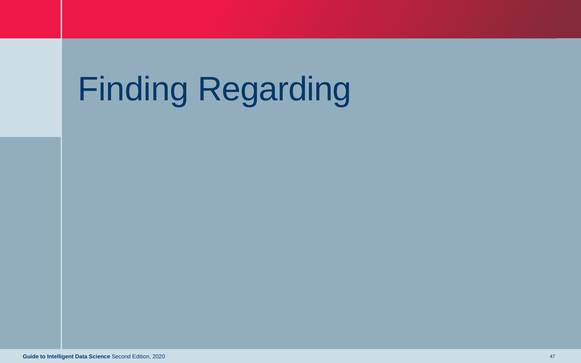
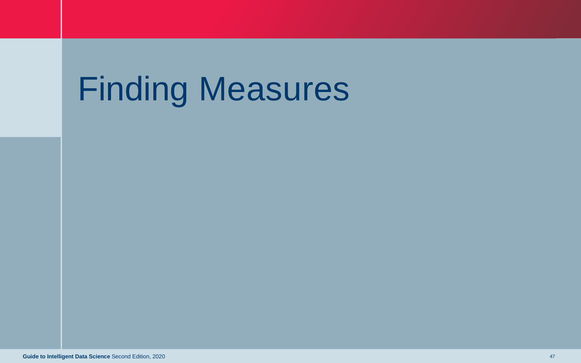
Regarding: Regarding -> Measures
